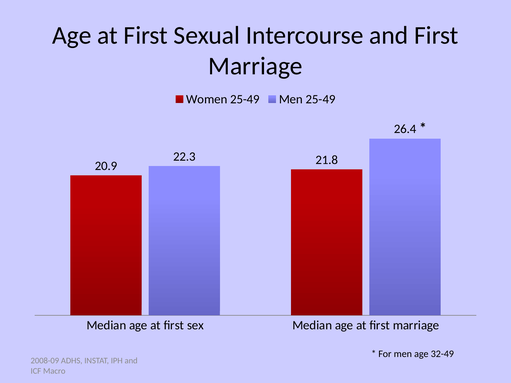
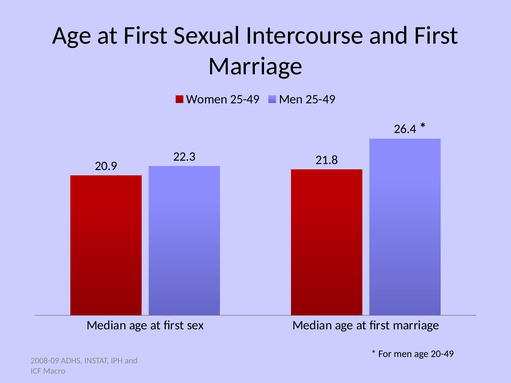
32-49: 32-49 -> 20-49
